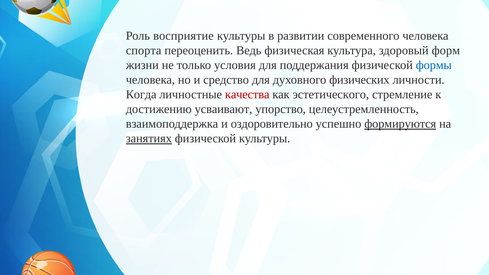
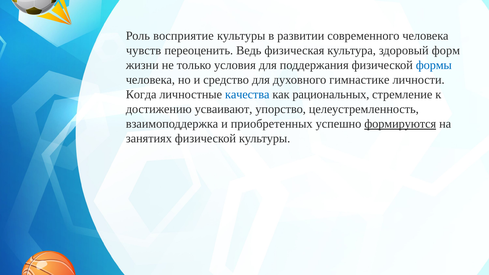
спорта: спорта -> чувств
физических: физических -> гимнастике
качества colour: red -> blue
эстетического: эстетического -> рациональных
оздоровительно: оздоровительно -> приобретенных
занятиях underline: present -> none
